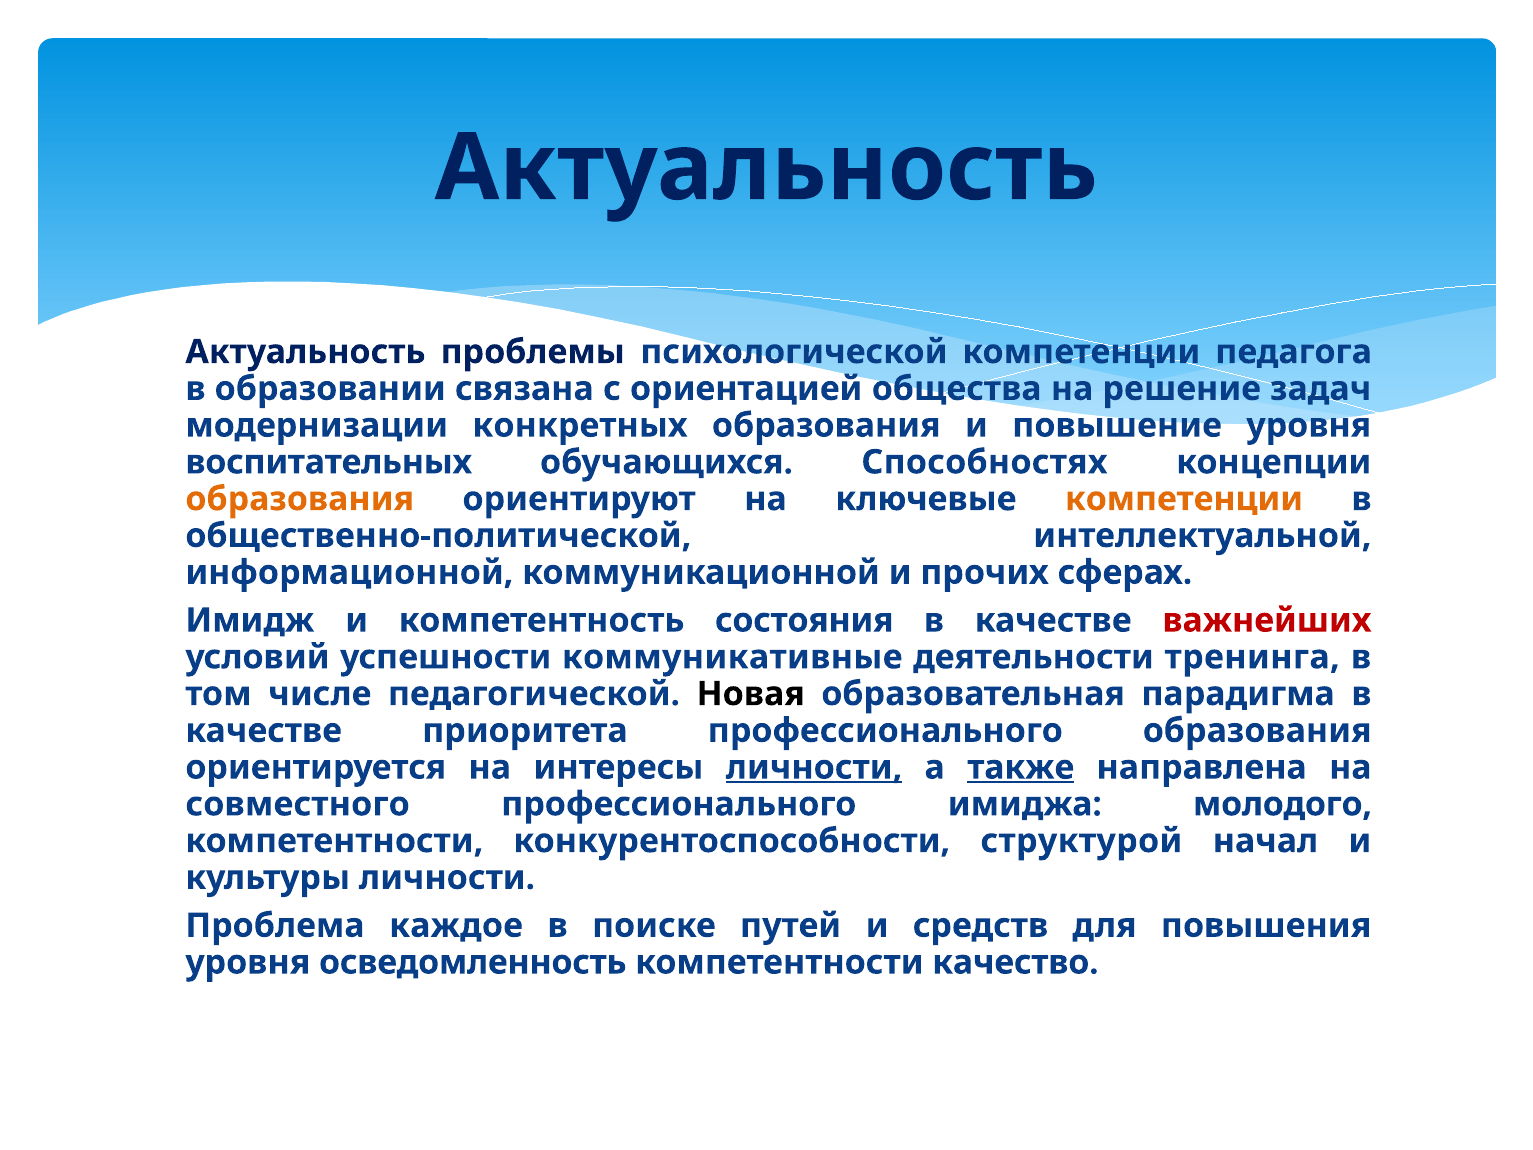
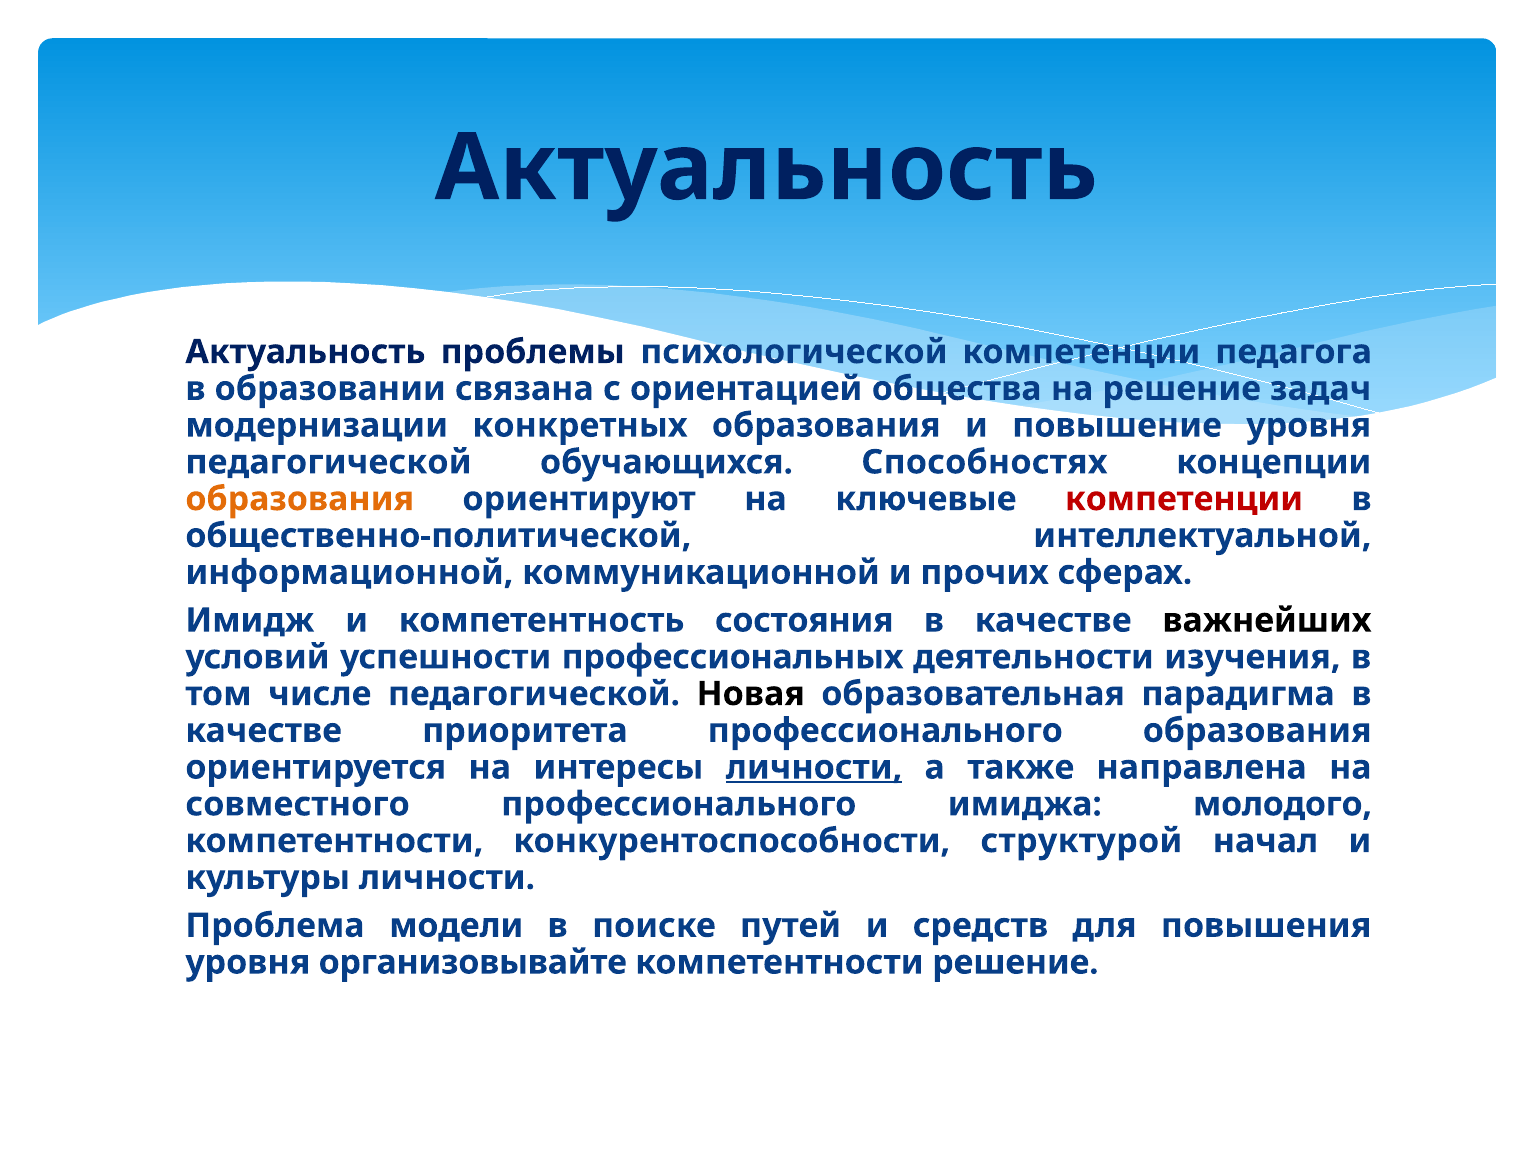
воспитательных at (329, 462): воспитательных -> педагогической
компетенции at (1184, 499) colour: orange -> red
важнейших colour: red -> black
коммуникативные: коммуникативные -> профессиональных
тренинга: тренинга -> изучения
также underline: present -> none
каждое: каждое -> модели
осведомленность: осведомленность -> организовывайте
компетентности качество: качество -> решение
